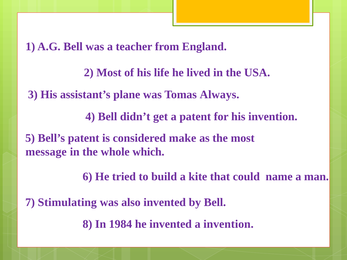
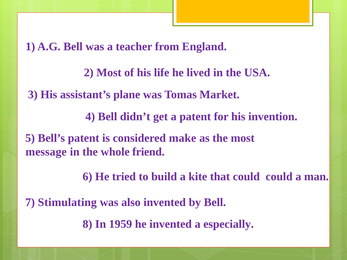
Always: Always -> Market
which: which -> friend
could name: name -> could
1984: 1984 -> 1959
a invention: invention -> especially
